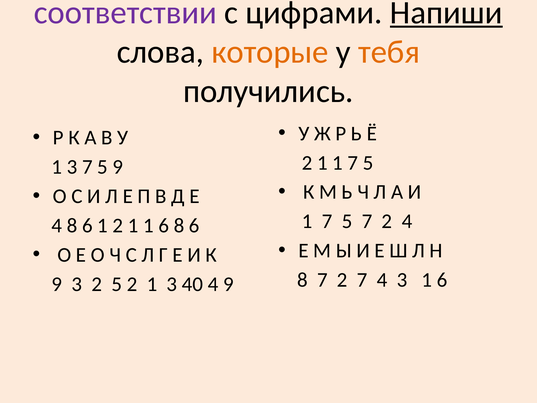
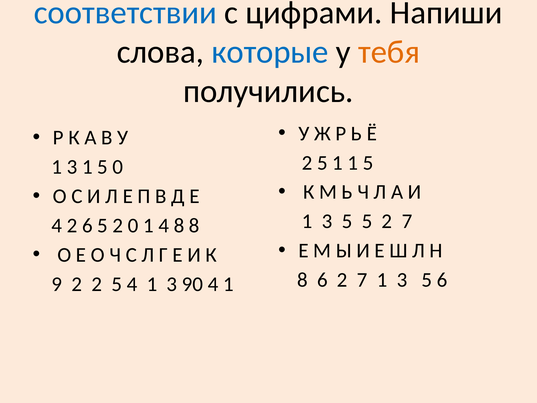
соответствии colour: purple -> blue
Напиши underline: present -> none
которые colour: orange -> blue
1 at (322, 163): 1 -> 5
7 at (353, 163): 7 -> 1
3 7: 7 -> 1
5 9: 9 -> 0
7 at (327, 221): 7 -> 3
5 7: 7 -> 5
4 at (407, 221): 4 -> 7
4 8: 8 -> 2
6 1: 1 -> 5
1 at (133, 225): 1 -> 0
6 at (164, 225): 6 -> 4
6 at (194, 225): 6 -> 8
8 7: 7 -> 6
7 4: 4 -> 1
1 at (427, 280): 1 -> 5
9 3: 3 -> 2
5 2: 2 -> 4
40: 40 -> 90
9 at (228, 284): 9 -> 1
